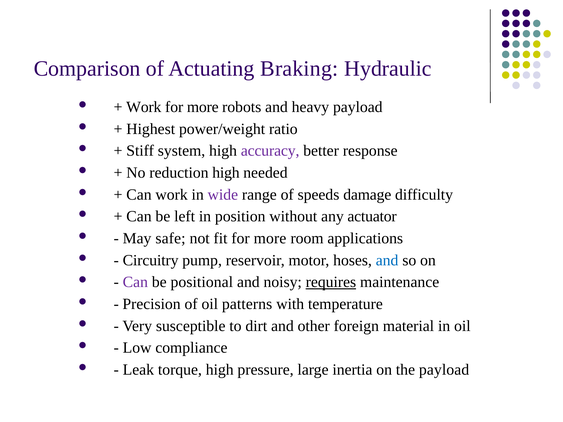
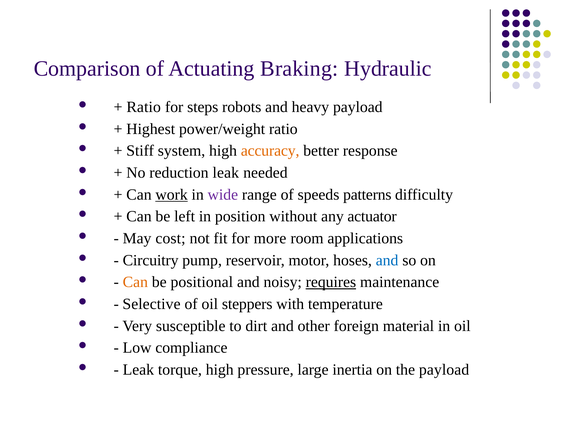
Work at (144, 107): Work -> Ratio
more at (203, 107): more -> steps
accuracy colour: purple -> orange
reduction high: high -> leak
work at (172, 195) underline: none -> present
damage: damage -> patterns
safe: safe -> cost
Can at (135, 282) colour: purple -> orange
Precision: Precision -> Selective
patterns: patterns -> steppers
